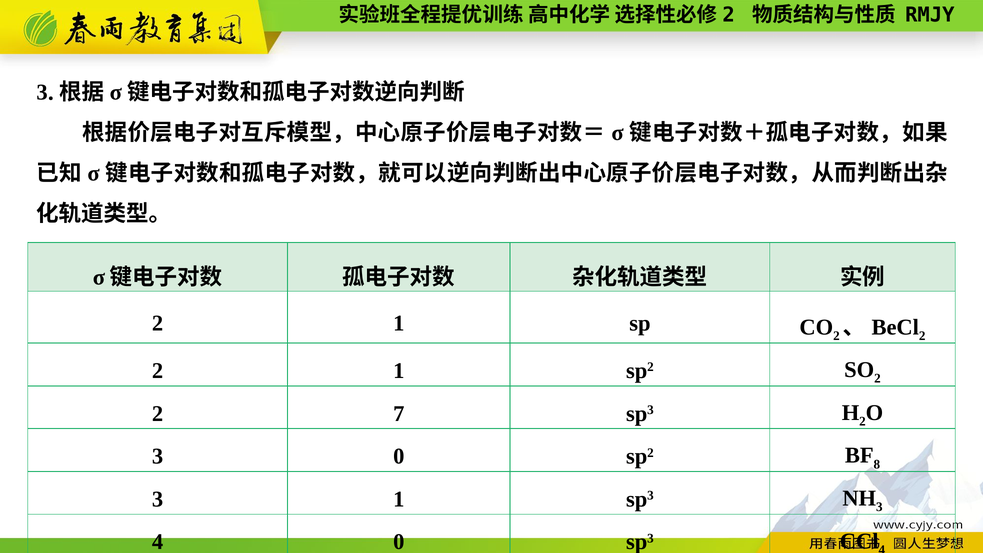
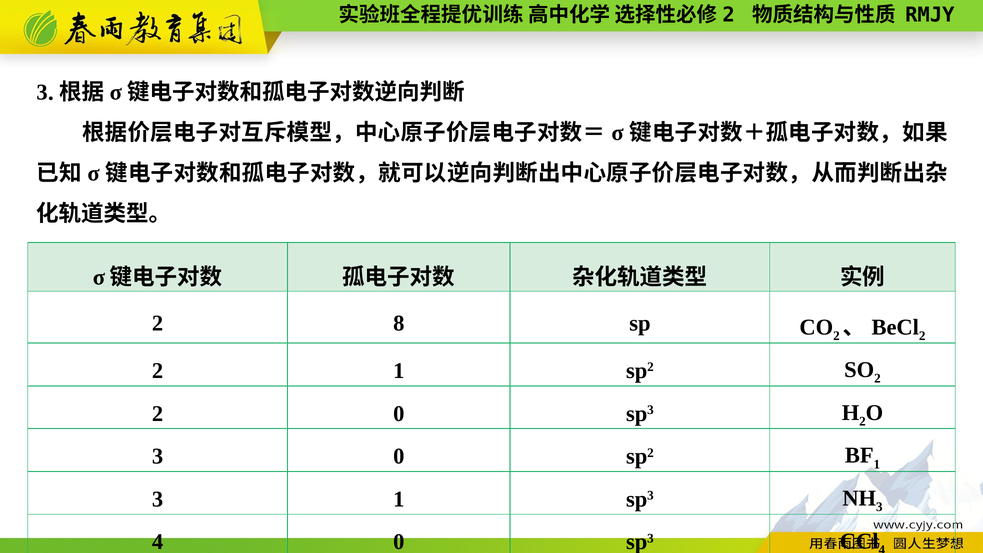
1 at (399, 324): 1 -> 8
2 7: 7 -> 0
8 at (877, 464): 8 -> 1
